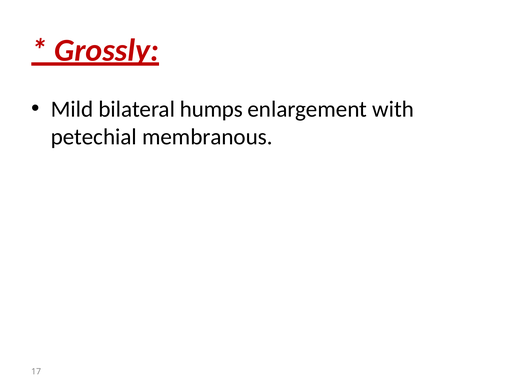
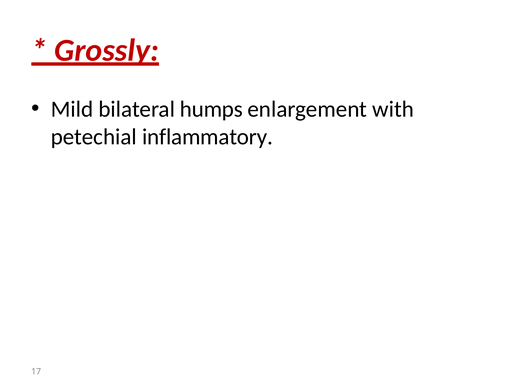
membranous: membranous -> inflammatory
